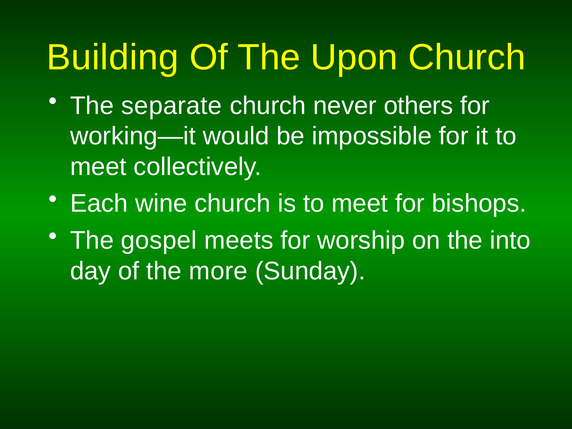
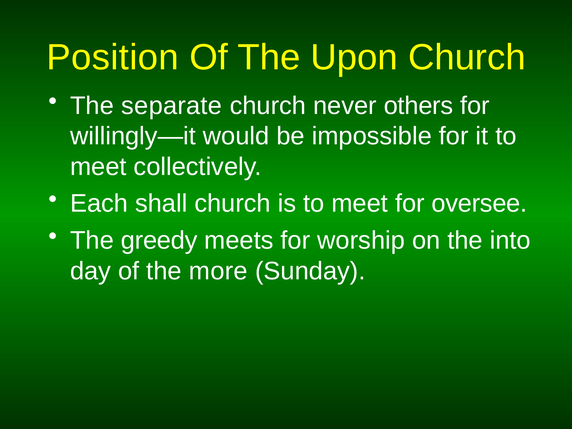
Building: Building -> Position
working—it: working—it -> willingly—it
wine: wine -> shall
bishops: bishops -> oversee
gospel: gospel -> greedy
